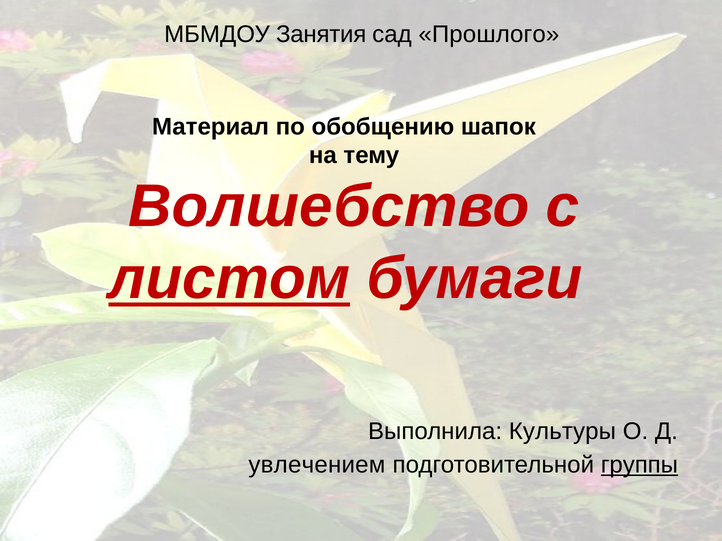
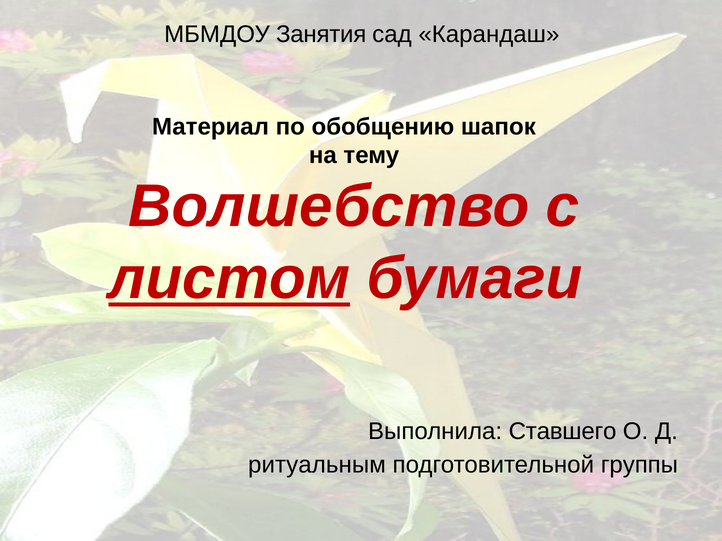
Прошлого: Прошлого -> Карандаш
Культуры: Культуры -> Ставшего
увлечением: увлечением -> ритуальным
группы underline: present -> none
